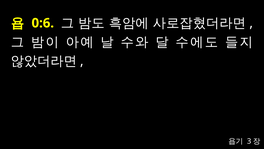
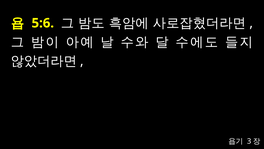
0:6: 0:6 -> 5:6
